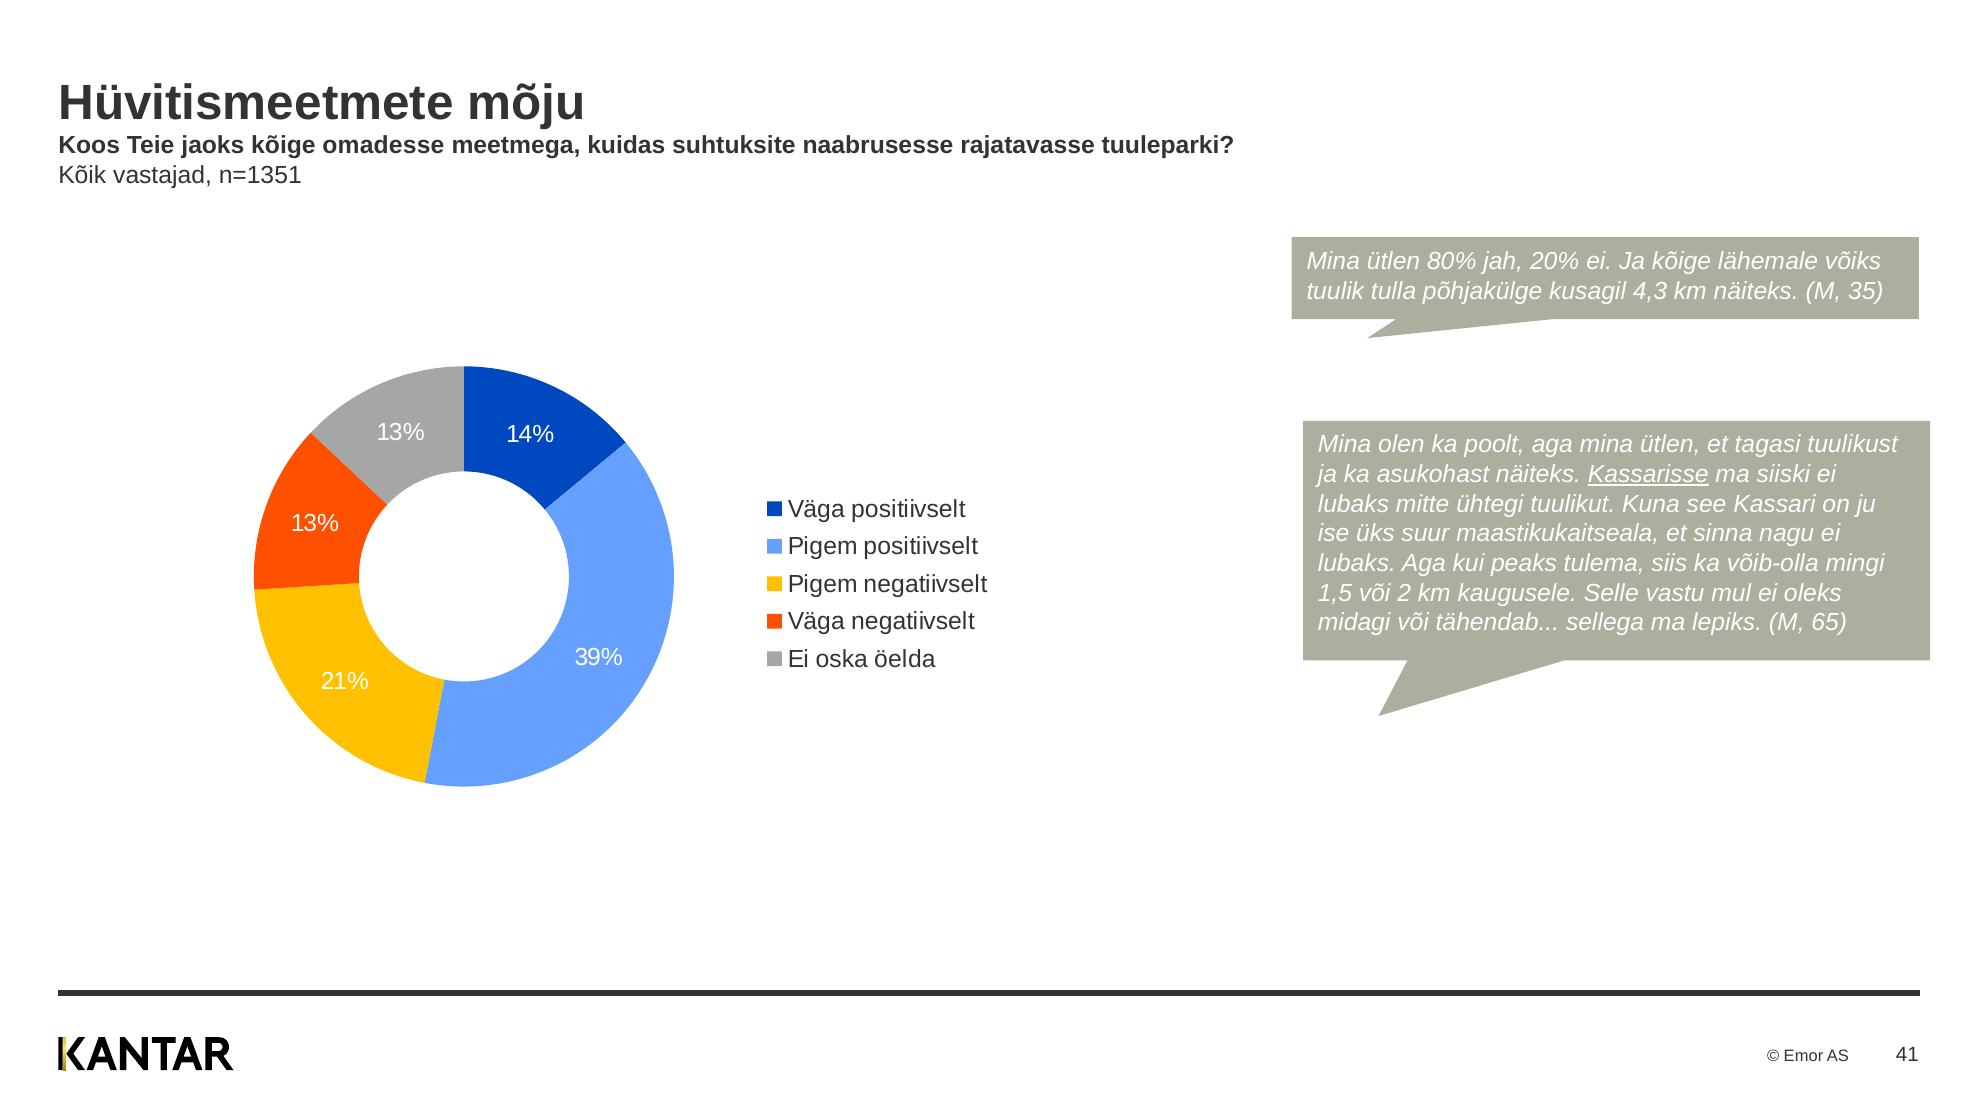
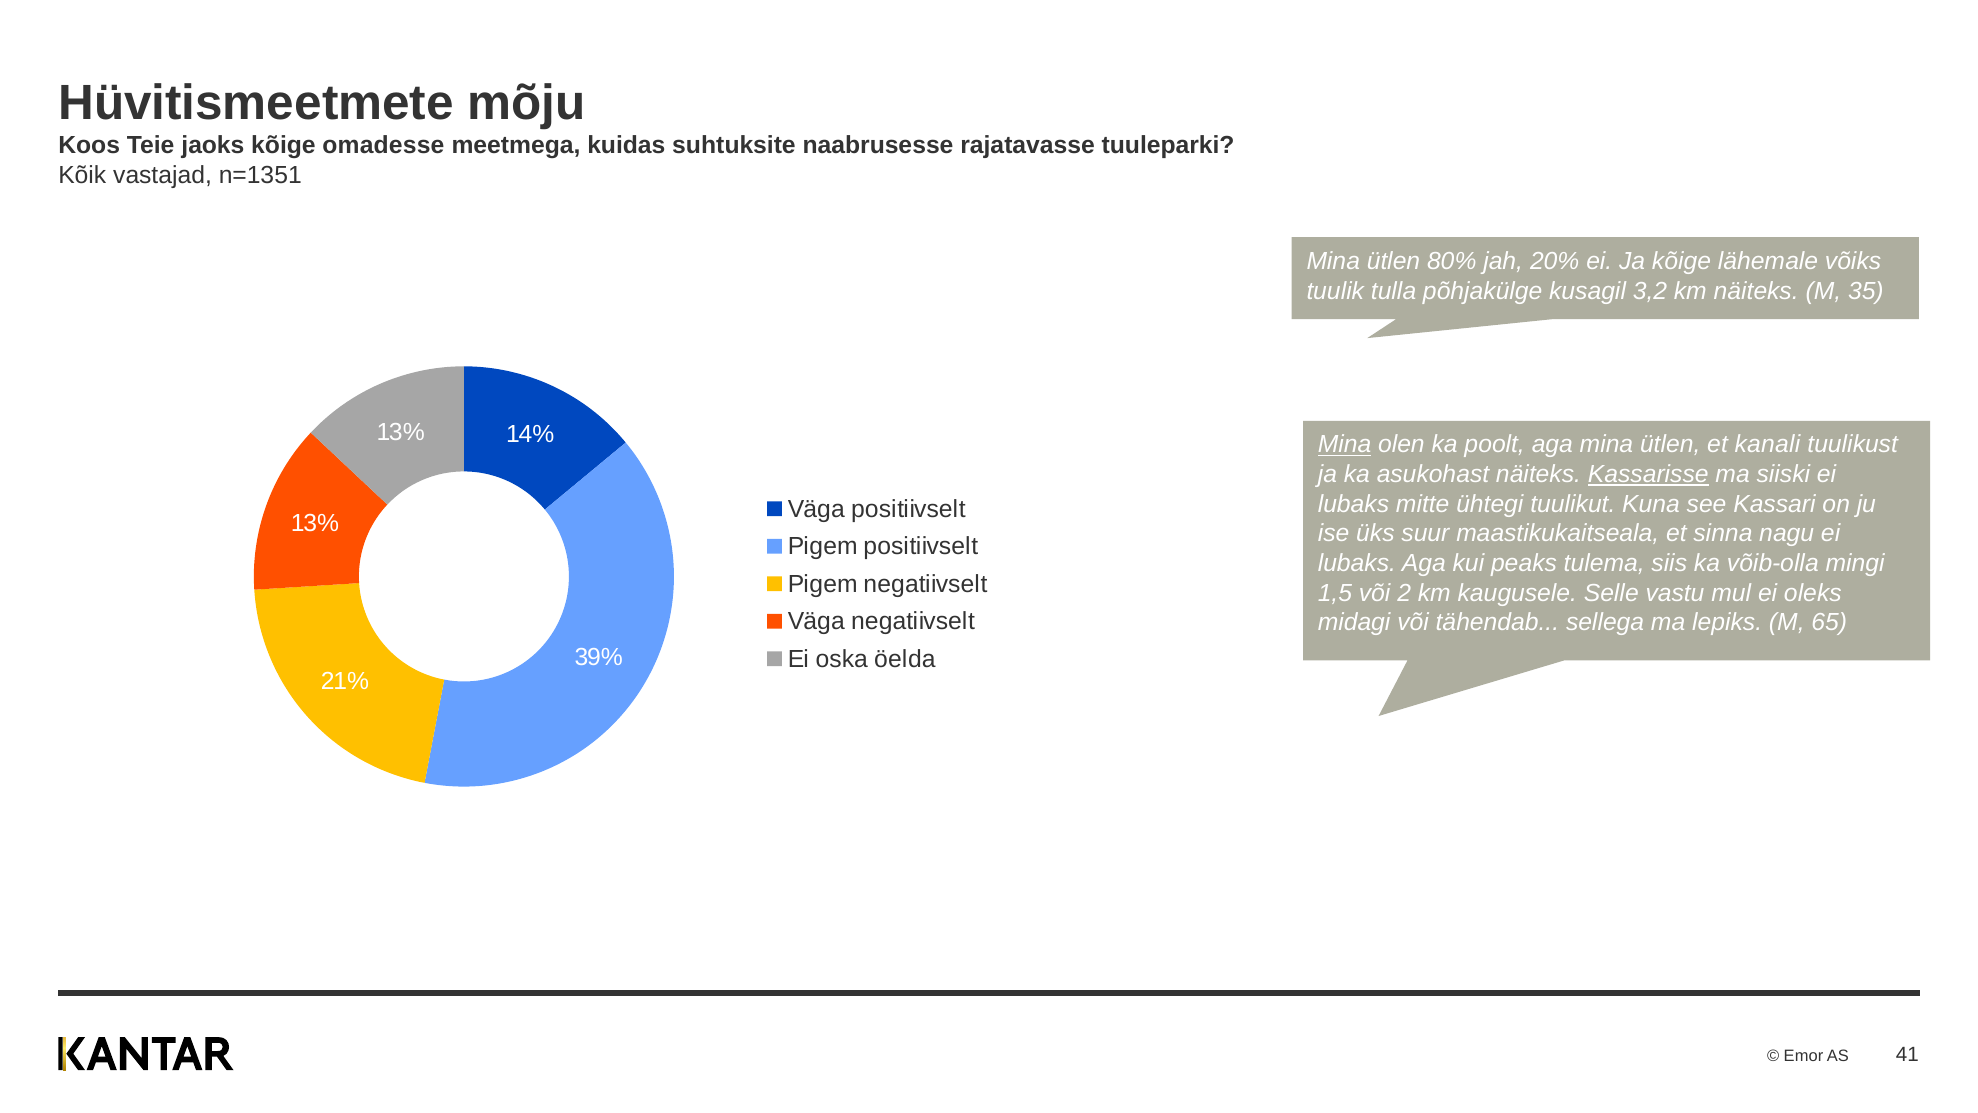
4,3: 4,3 -> 3,2
Mina at (1345, 445) underline: none -> present
tagasi: tagasi -> kanali
